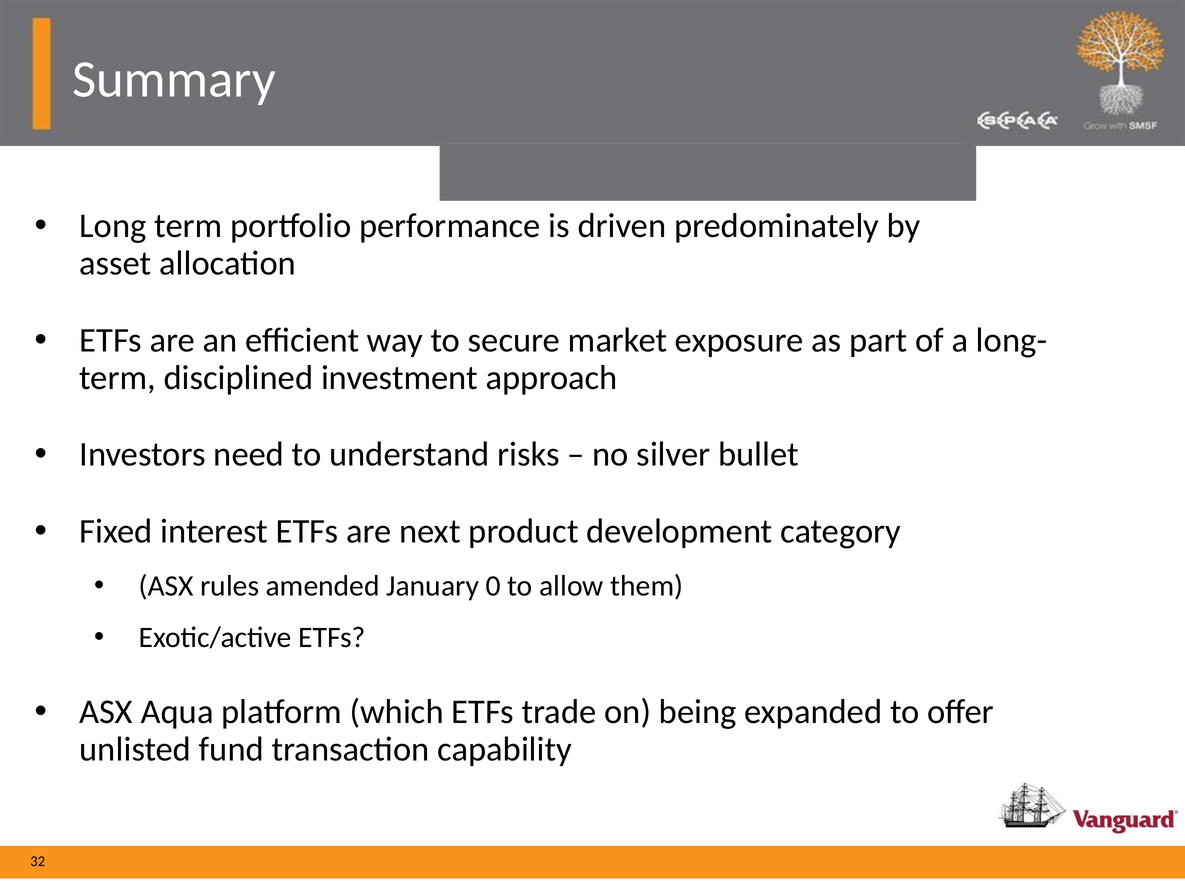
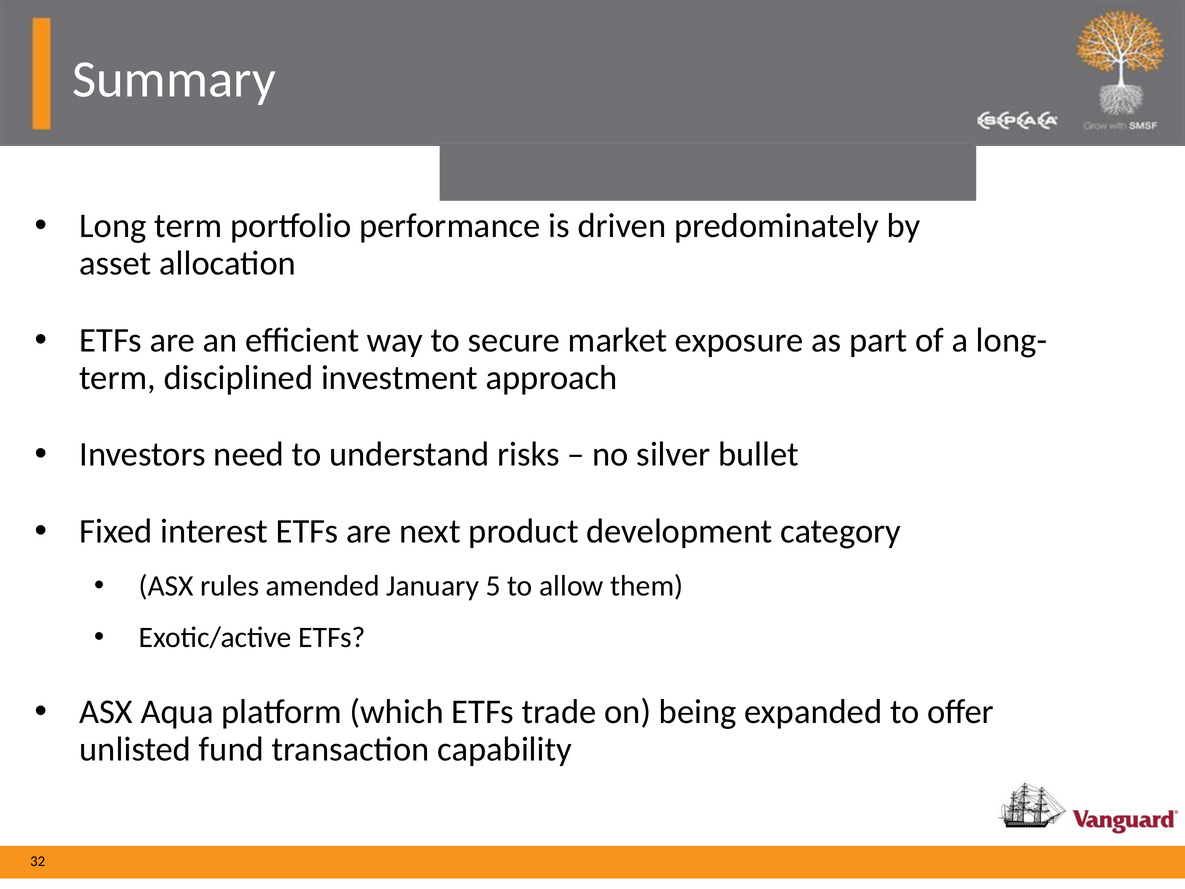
0: 0 -> 5
